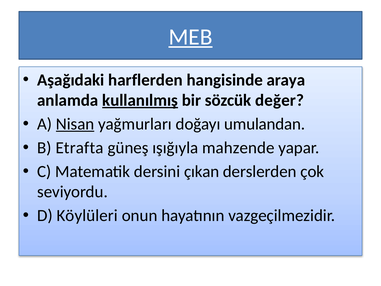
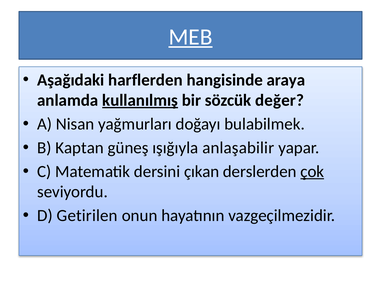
Nisan underline: present -> none
umulandan: umulandan -> bulabilmek
Etrafta: Etrafta -> Kaptan
mahzende: mahzende -> anlaşabilir
çok underline: none -> present
Köylüleri: Köylüleri -> Getirilen
